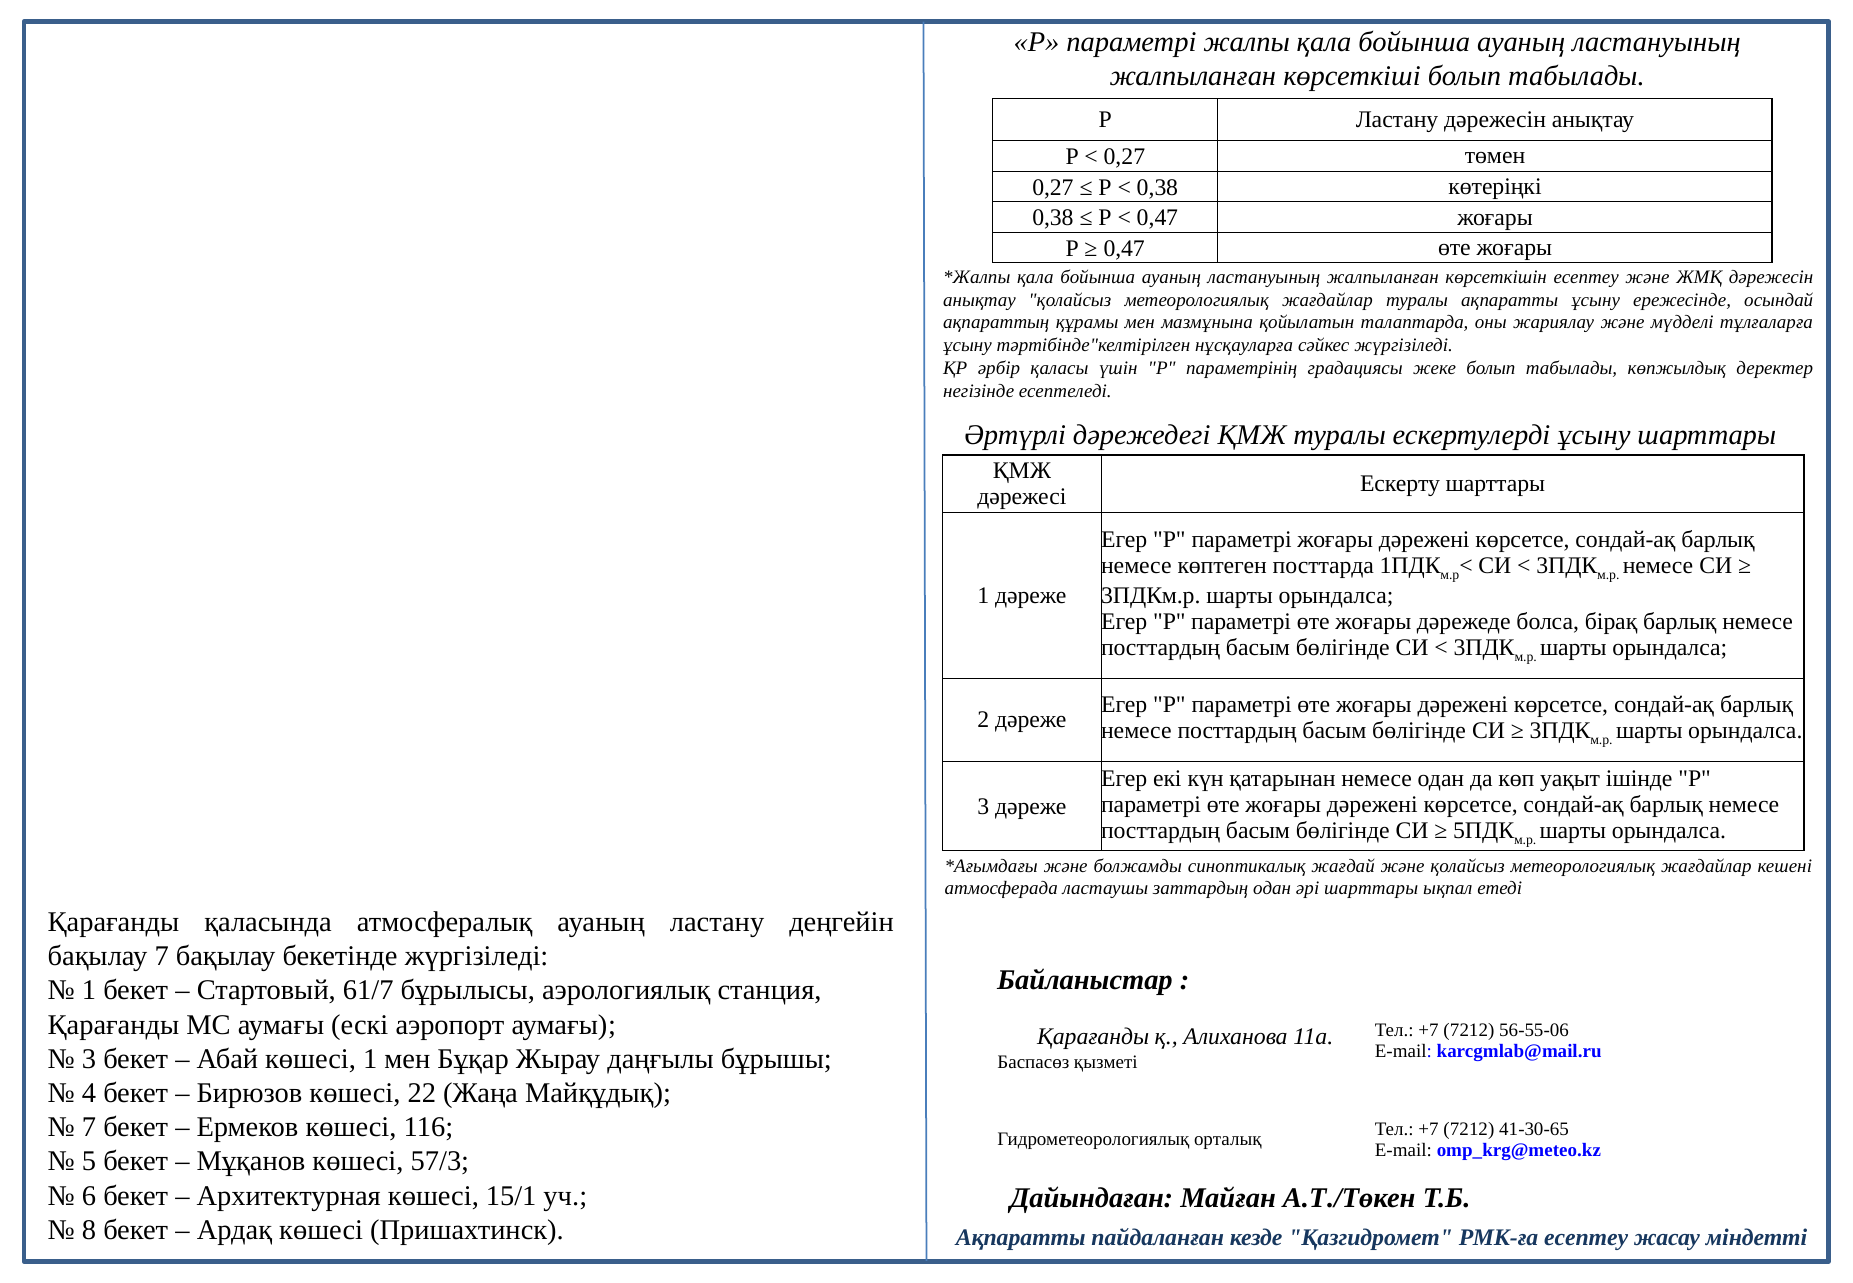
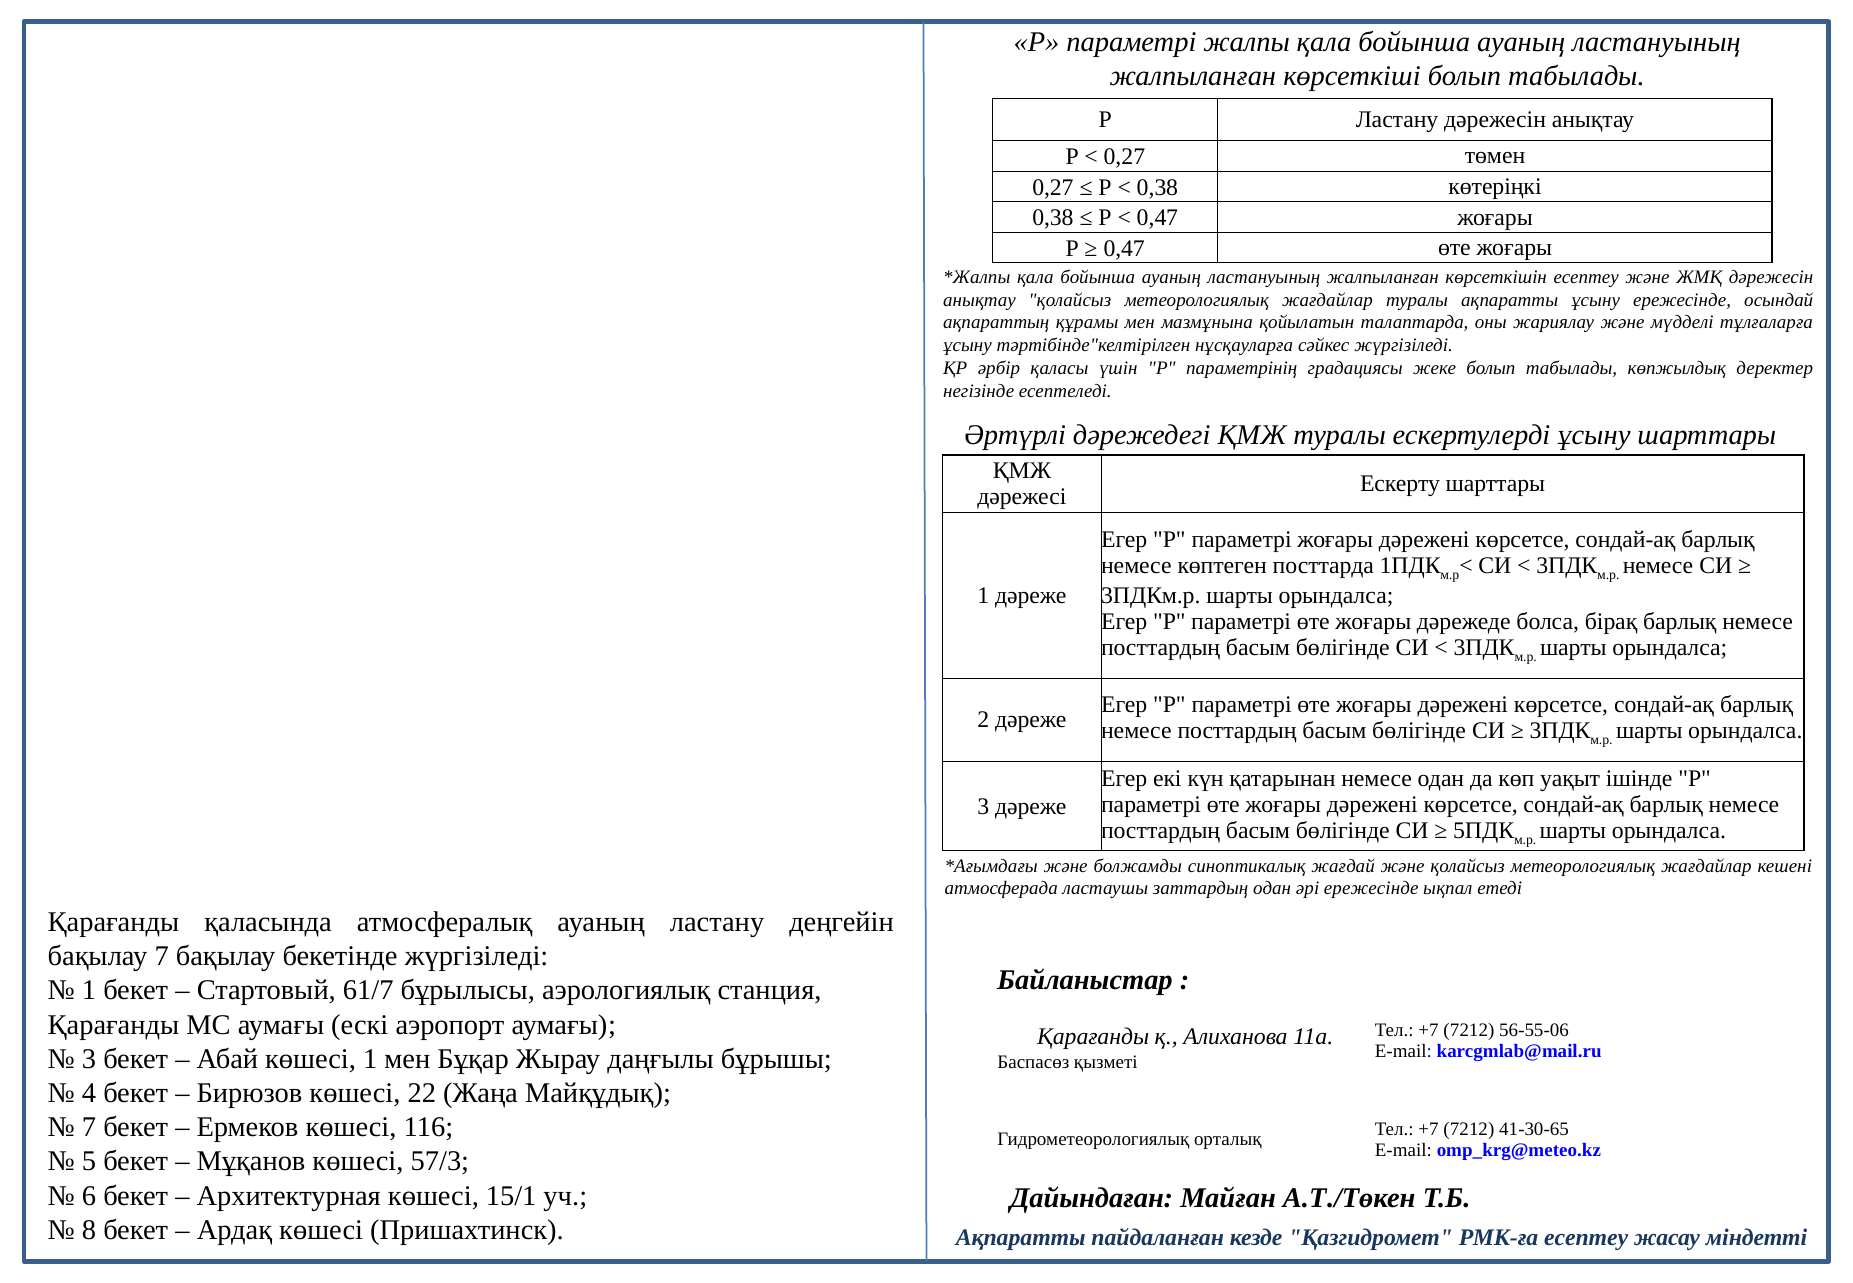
әрі шарттары: шарттары -> ережесінде
